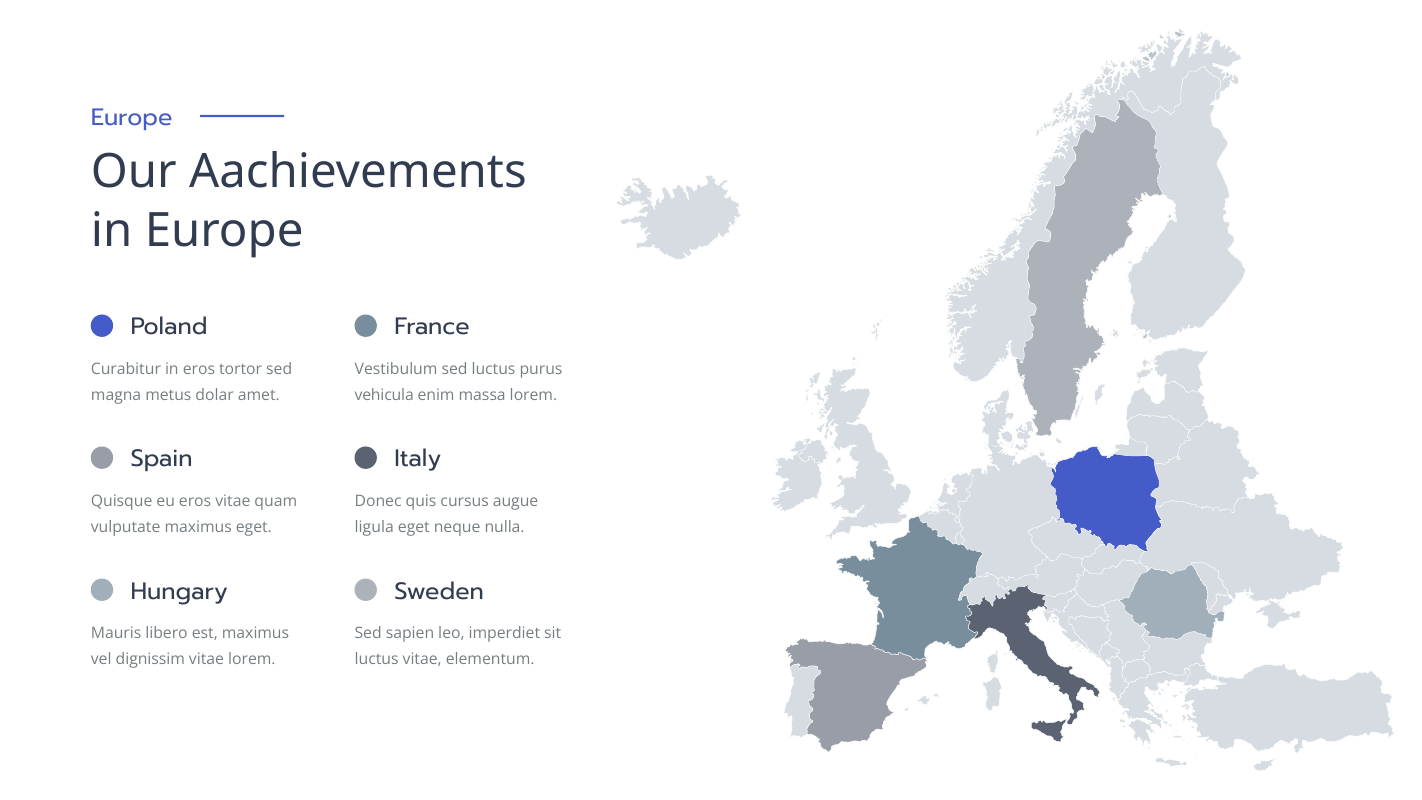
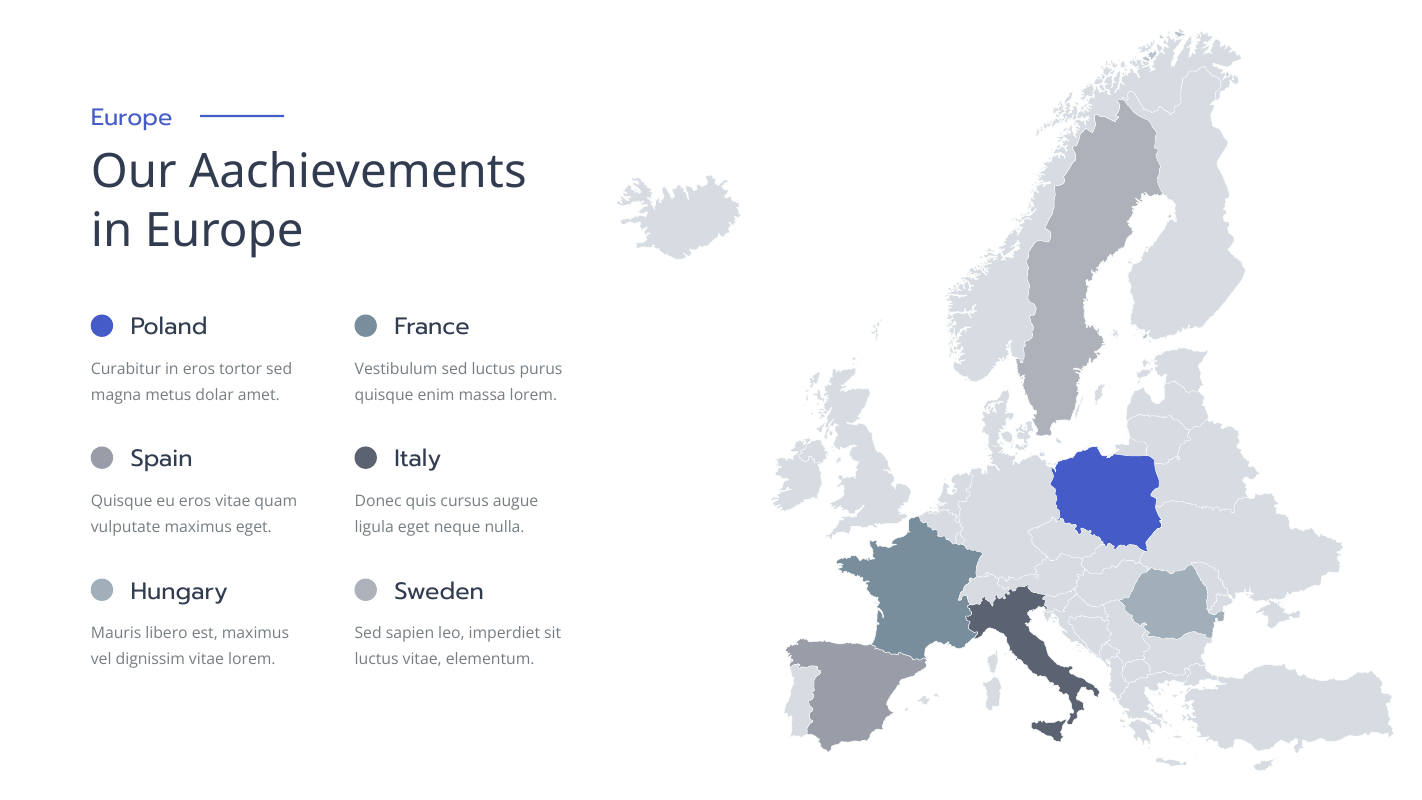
vehicula at (384, 395): vehicula -> quisque
